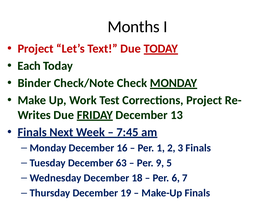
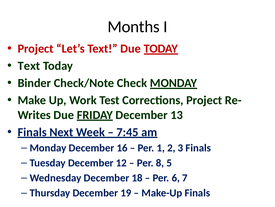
Each at (29, 66): Each -> Text
63: 63 -> 12
9: 9 -> 8
